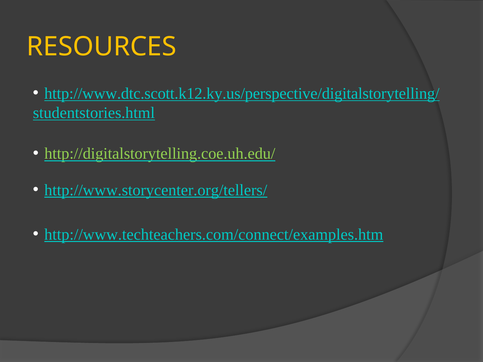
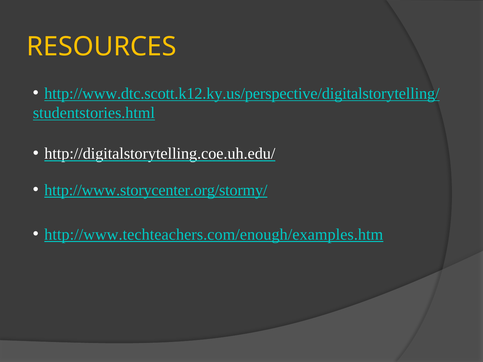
http://digitalstorytelling.coe.uh.edu/ colour: light green -> white
http://www.storycenter.org/tellers/: http://www.storycenter.org/tellers/ -> http://www.storycenter.org/stormy/
http://www.techteachers.com/connect/examples.htm: http://www.techteachers.com/connect/examples.htm -> http://www.techteachers.com/enough/examples.htm
